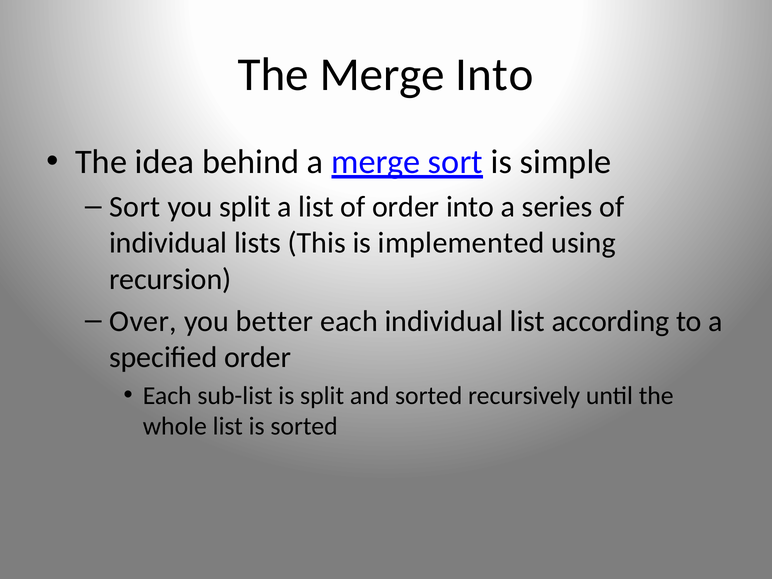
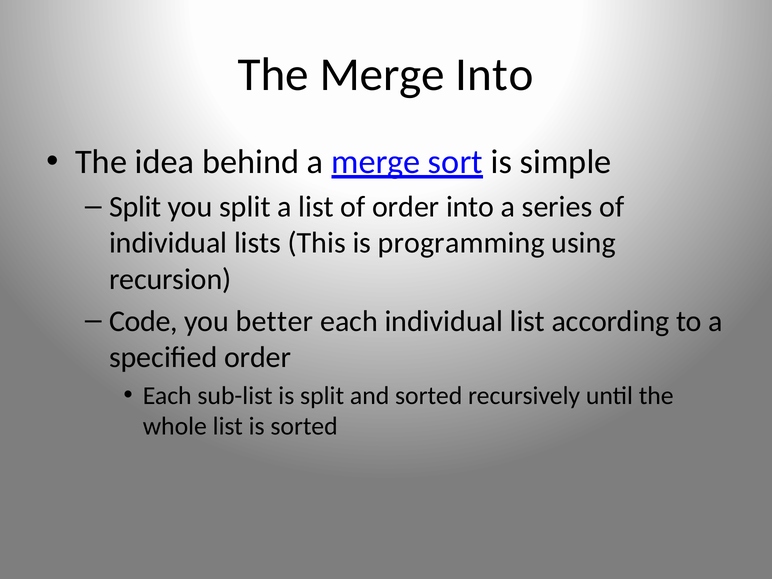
Sort at (135, 207): Sort -> Split
implemented: implemented -> programming
Over: Over -> Code
